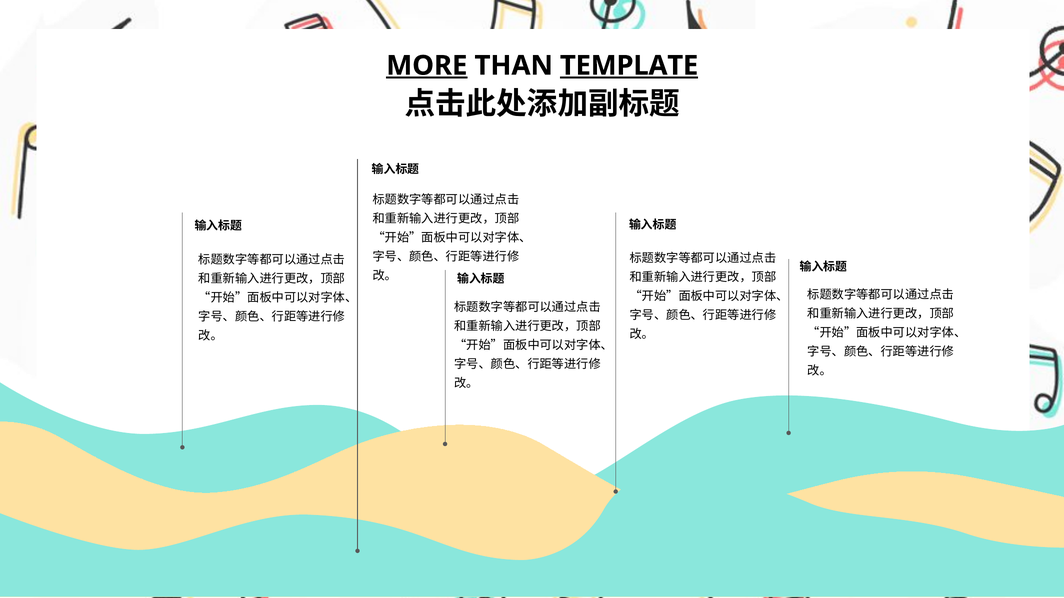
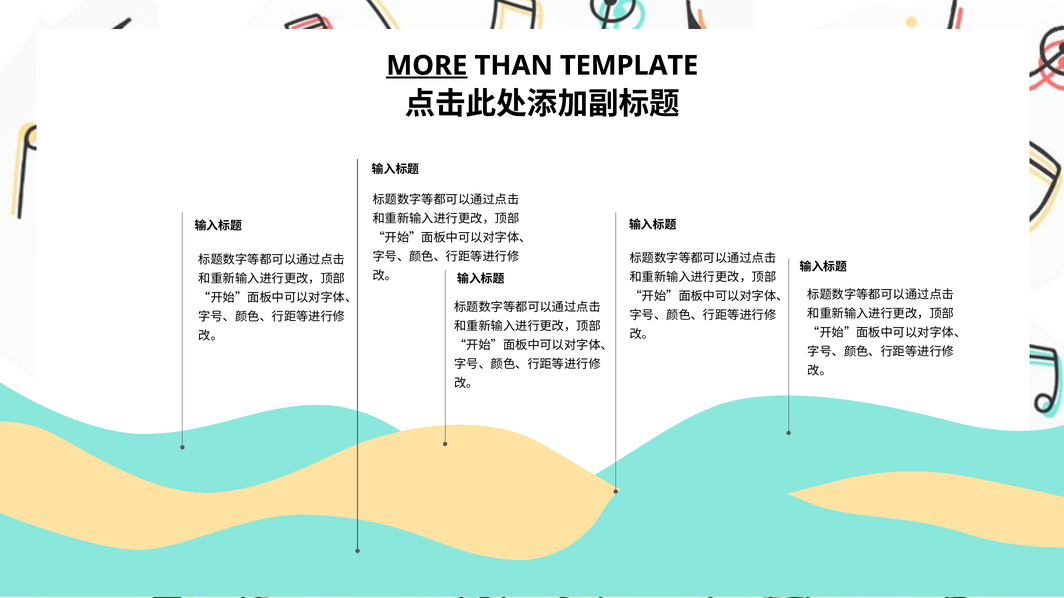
TEMPLATE underline: present -> none
